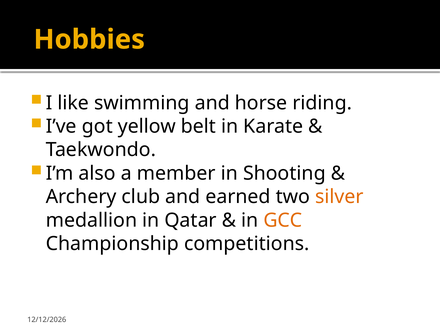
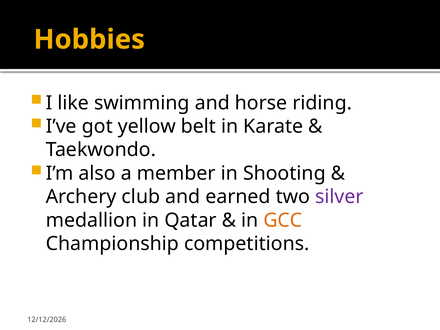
silver colour: orange -> purple
